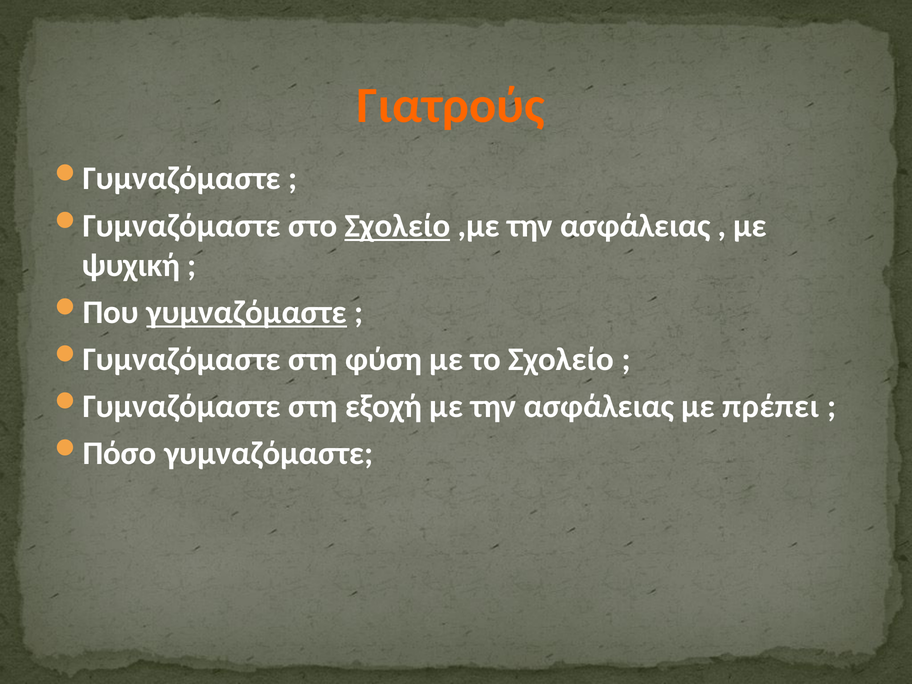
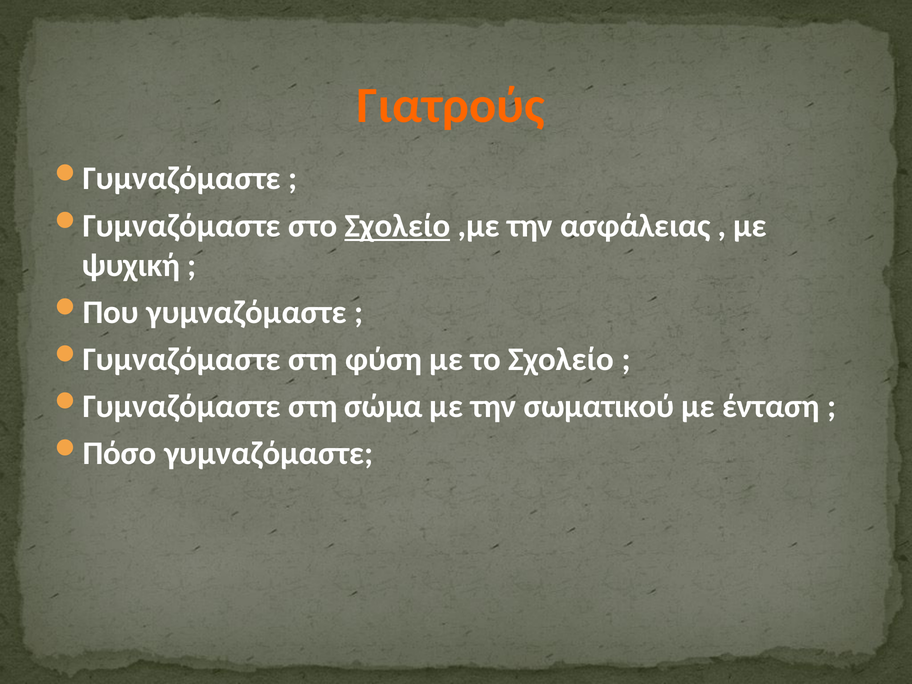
γυμναζόμαστε at (247, 312) underline: present -> none
εξοχή: εξοχή -> σώμα
με την ασφάλειας: ασφάλειας -> σωματικού
πρέπει: πρέπει -> ένταση
